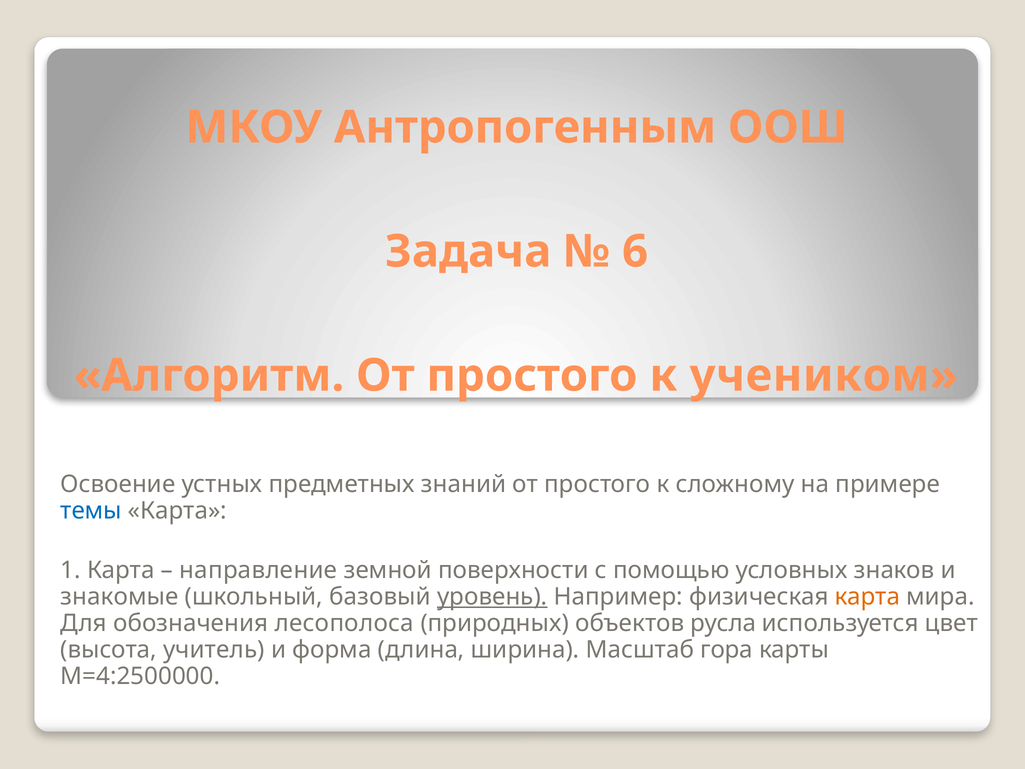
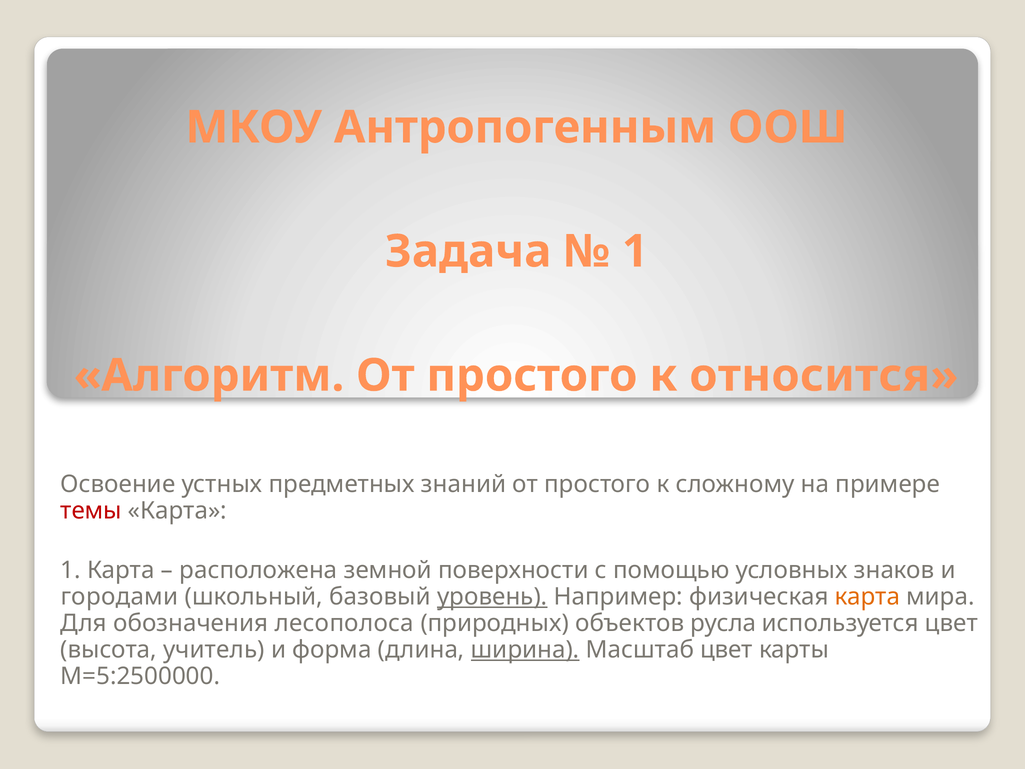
6 at (635, 251): 6 -> 1
учеником: учеником -> относится
темы colour: blue -> red
направление: направление -> расположена
знакомые: знакомые -> городами
ширина underline: none -> present
Масштаб гора: гора -> цвет
М=4:2500000: М=4:2500000 -> М=5:2500000
